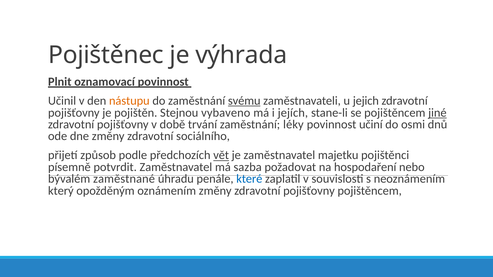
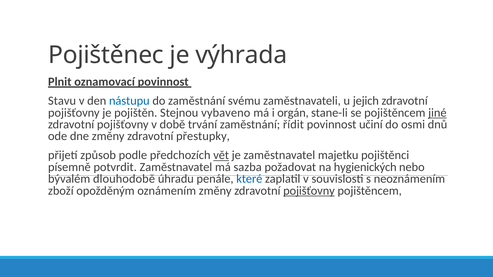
Učinil: Učinil -> Stavu
nástupu colour: orange -> blue
svému underline: present -> none
jejích: jejích -> orgán
léky: léky -> řídit
sociálního: sociálního -> přestupky
hospodaření: hospodaření -> hygienických
zaměstnané: zaměstnané -> dlouhodobě
který: který -> zboží
pojišťovny at (309, 191) underline: none -> present
